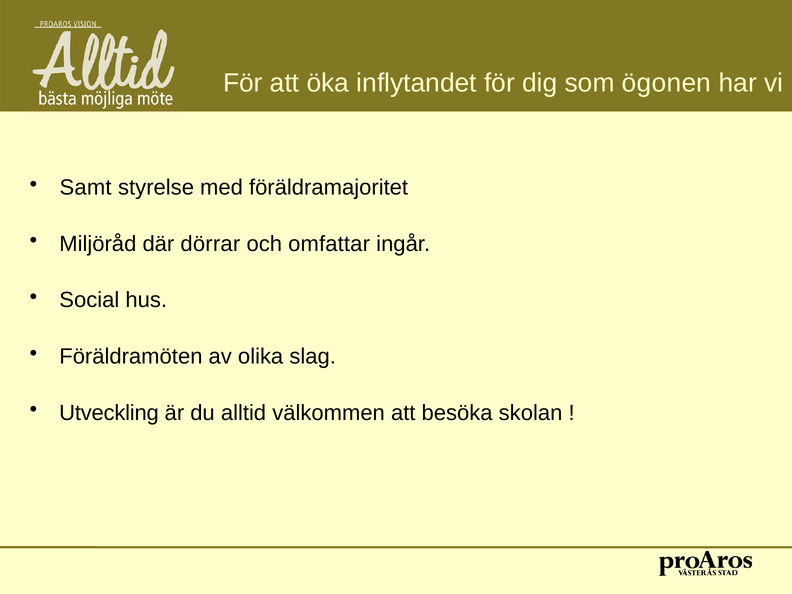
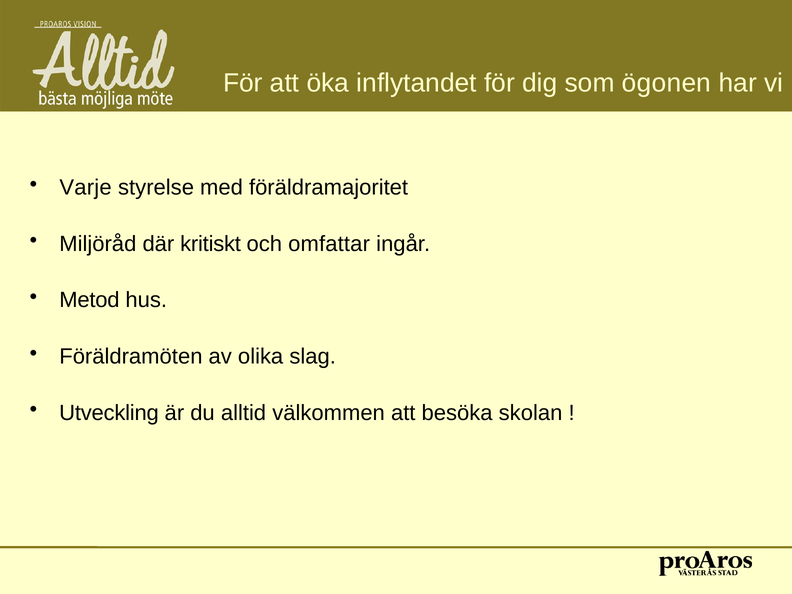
Samt: Samt -> Varje
dörrar: dörrar -> kritiskt
Social: Social -> Metod
